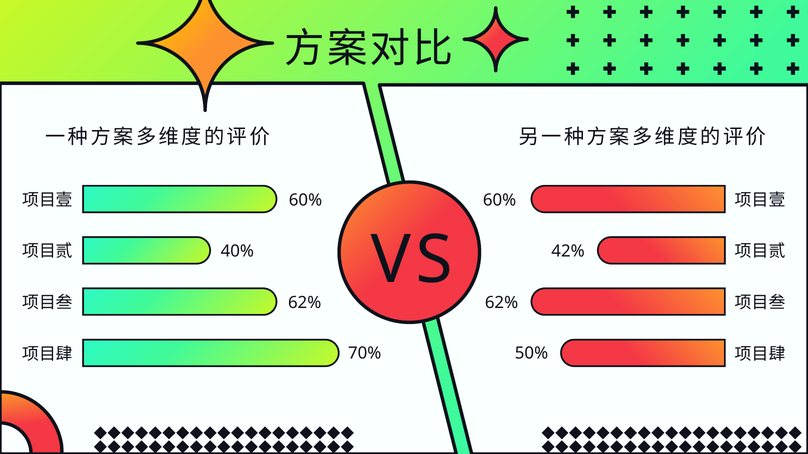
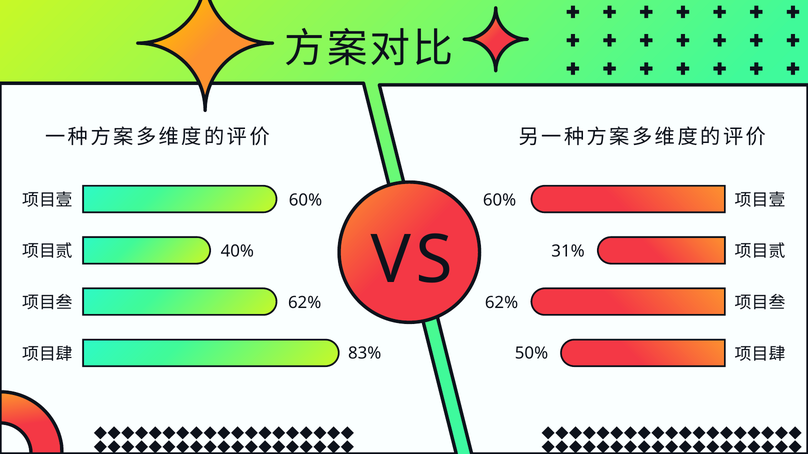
42%: 42% -> 31%
70%: 70% -> 83%
